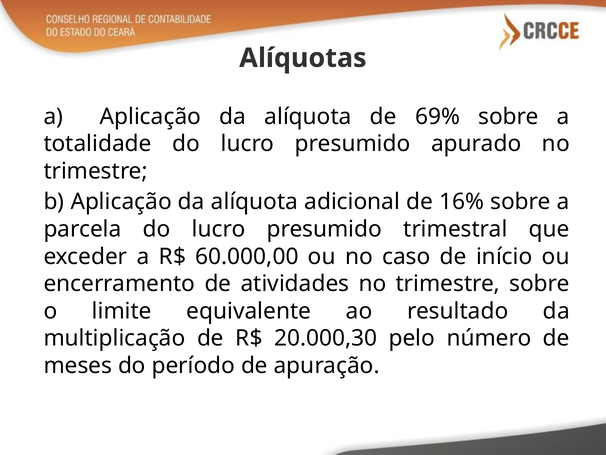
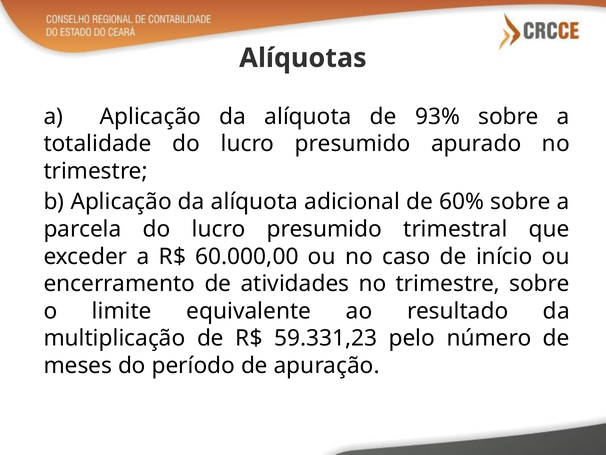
69%: 69% -> 93%
16%: 16% -> 60%
20.000,30: 20.000,30 -> 59.331,23
